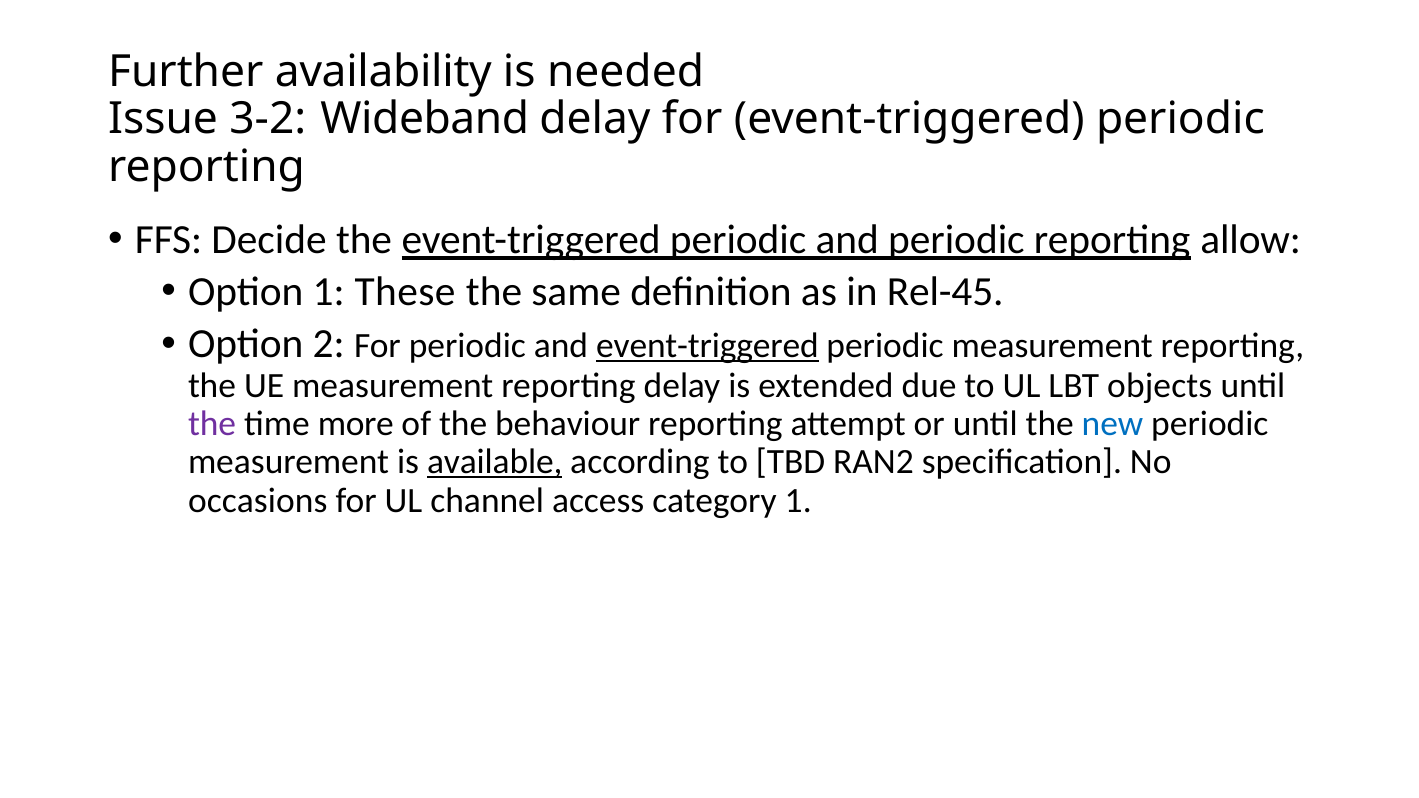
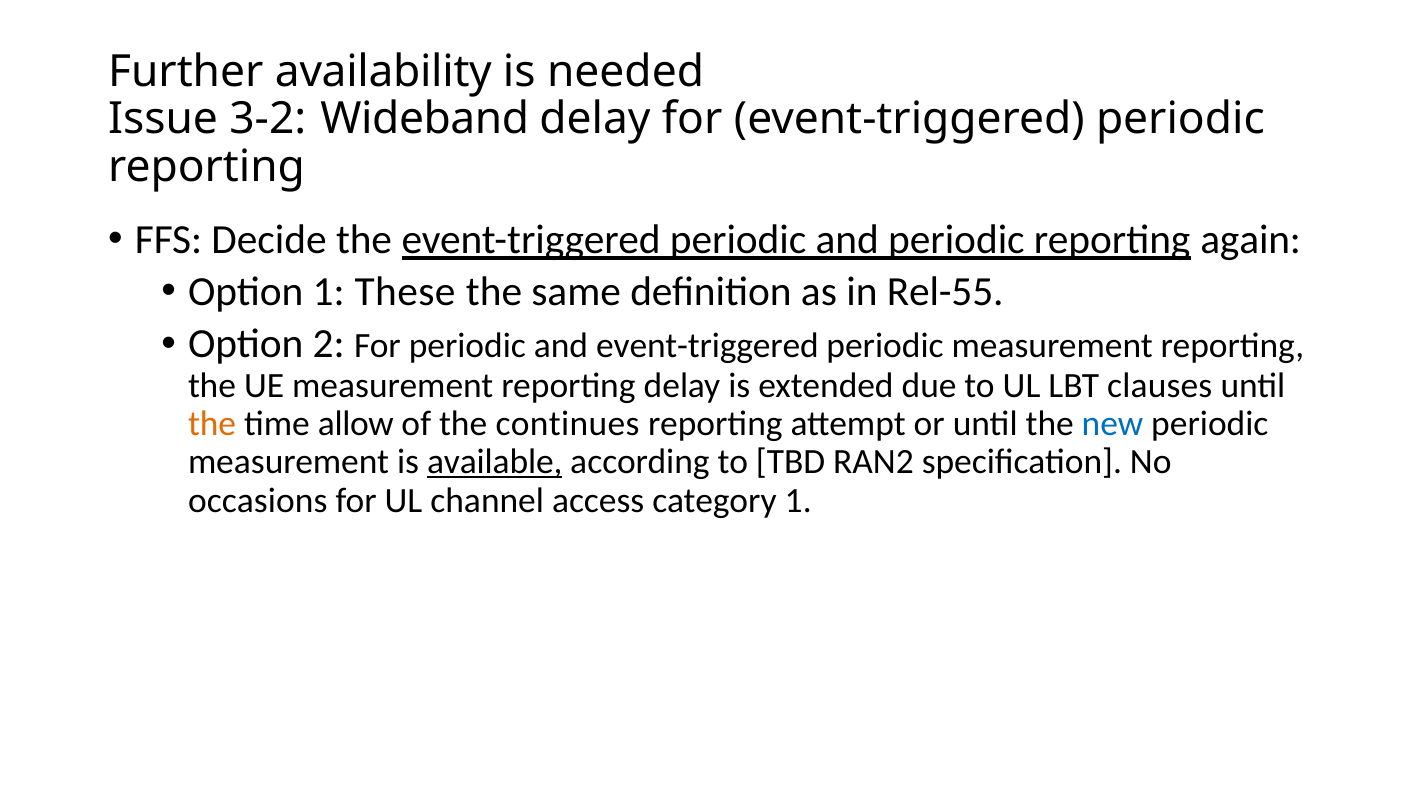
allow: allow -> again
Rel-45: Rel-45 -> Rel-55
event-triggered at (707, 346) underline: present -> none
objects: objects -> clauses
the at (212, 424) colour: purple -> orange
more: more -> allow
behaviour: behaviour -> continues
